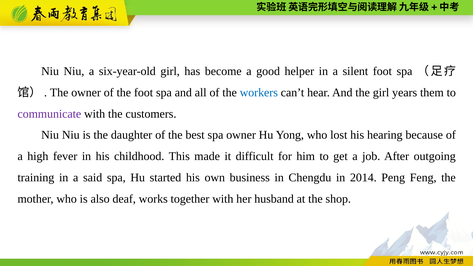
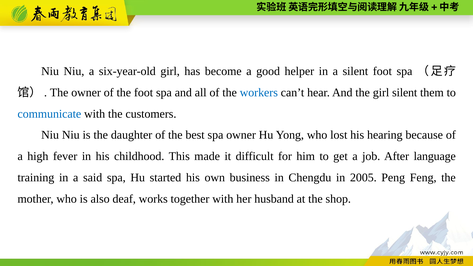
girl years: years -> silent
communicate colour: purple -> blue
outgoing: outgoing -> language
2014: 2014 -> 2005
